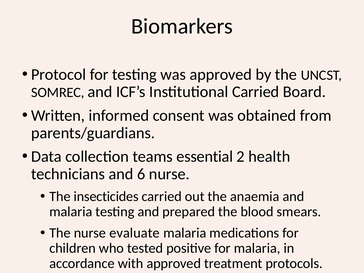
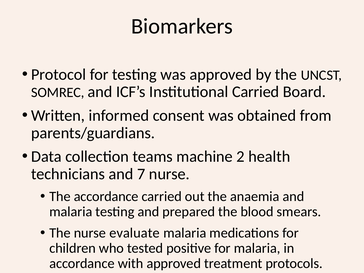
essential: essential -> machine
6: 6 -> 7
The insecticides: insecticides -> accordance
